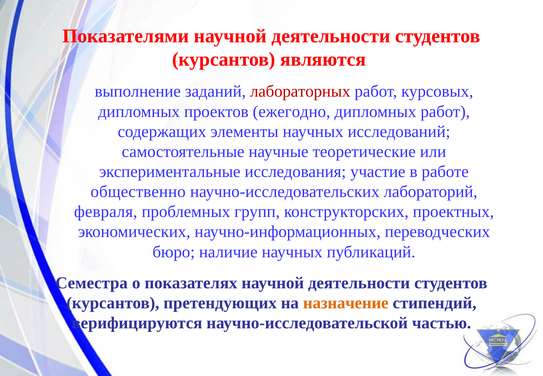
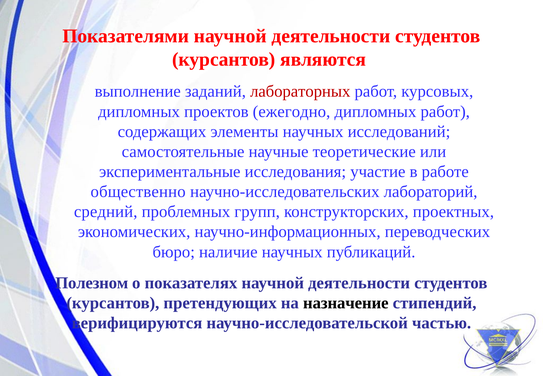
февраля: февраля -> средний
Семестра: Семестра -> Полезном
назначение colour: orange -> black
